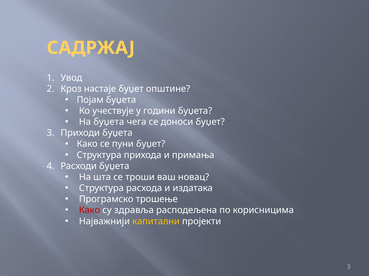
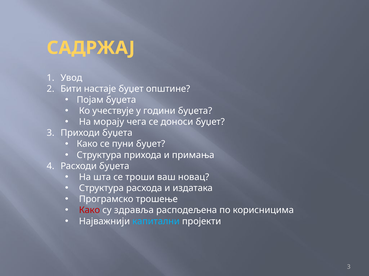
Кроз: Кроз -> Бити
На буџета: буџета -> морају
капитални colour: yellow -> light blue
